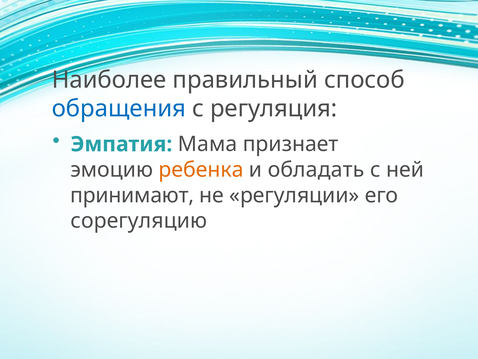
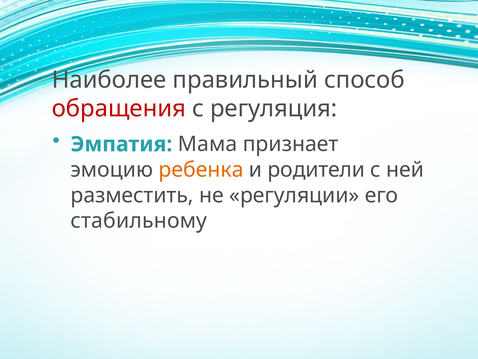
обращения colour: blue -> red
обладать: обладать -> родители
принимают: принимают -> разместить
сорегуляцию: сорегуляцию -> стабильному
